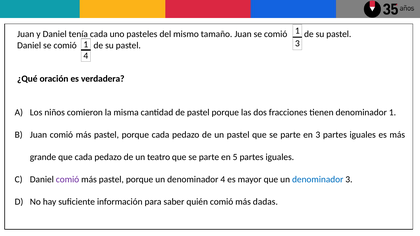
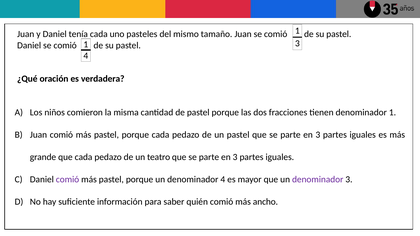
5 at (235, 157): 5 -> 3
denominador at (318, 180) colour: blue -> purple
dadas: dadas -> ancho
